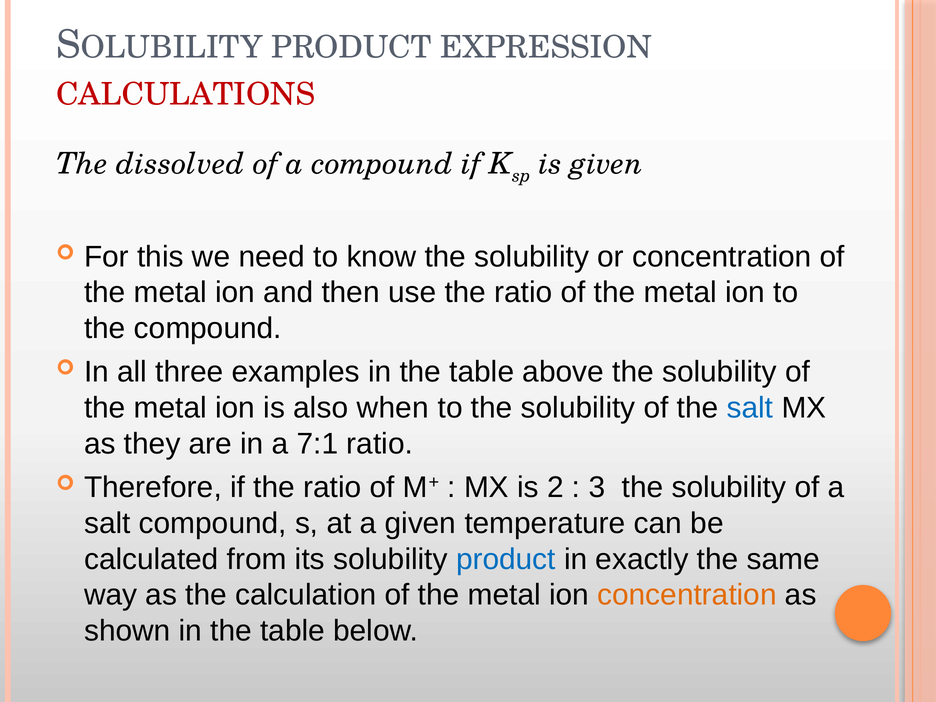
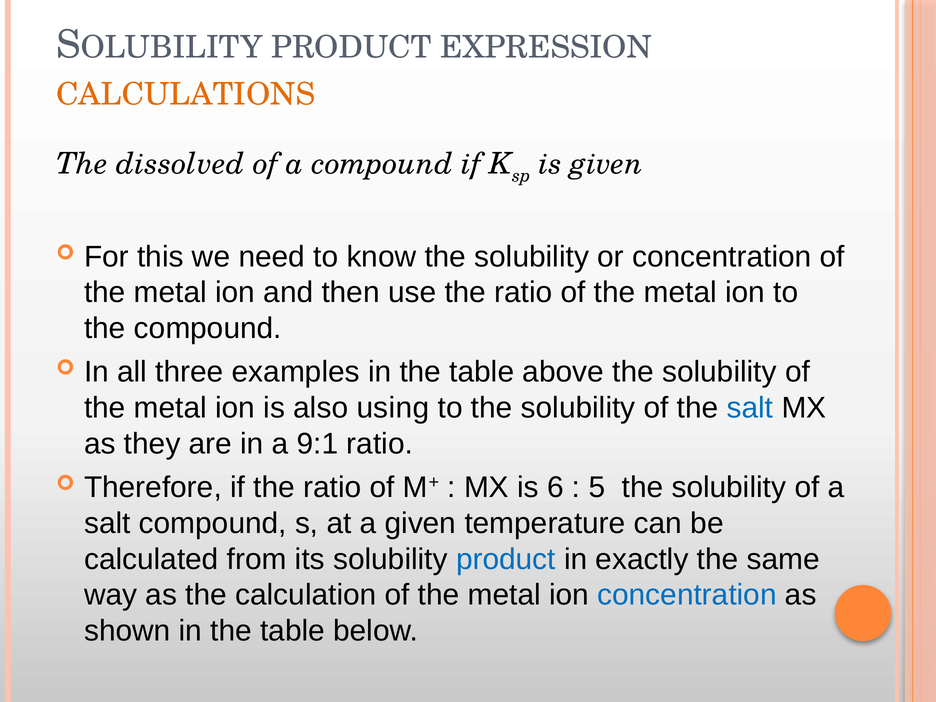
CALCULATIONS colour: red -> orange
when: when -> using
7:1: 7:1 -> 9:1
2: 2 -> 6
3: 3 -> 5
concentration at (687, 595) colour: orange -> blue
